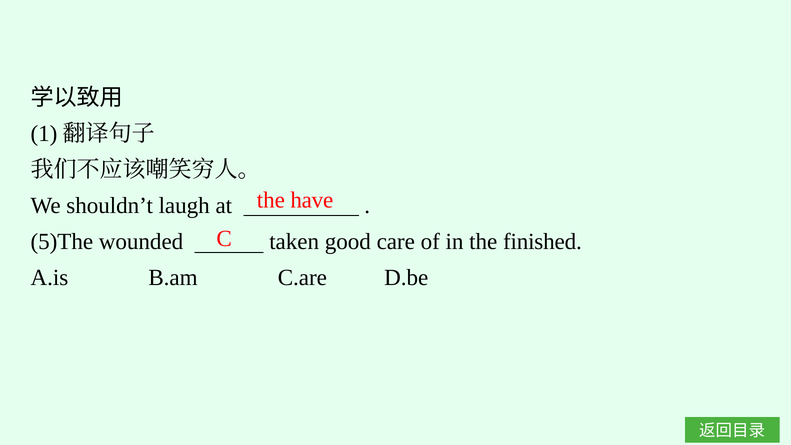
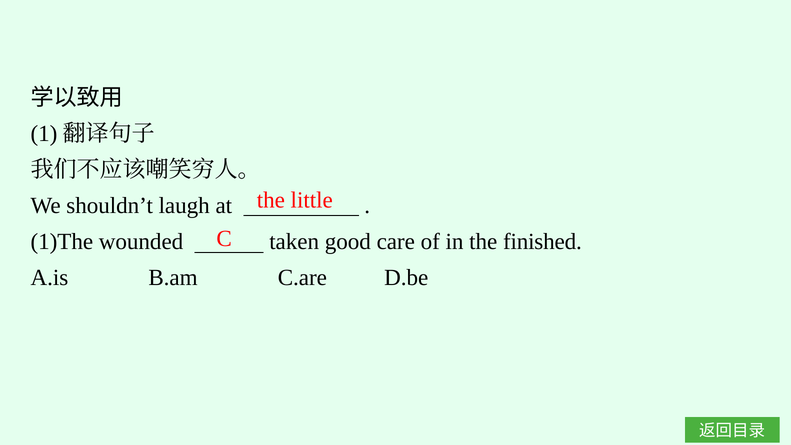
have: have -> little
5)The: 5)The -> 1)The
